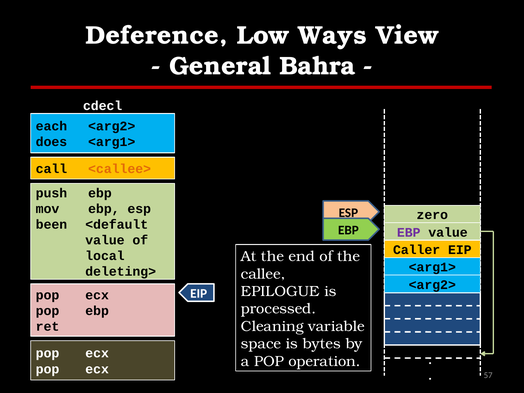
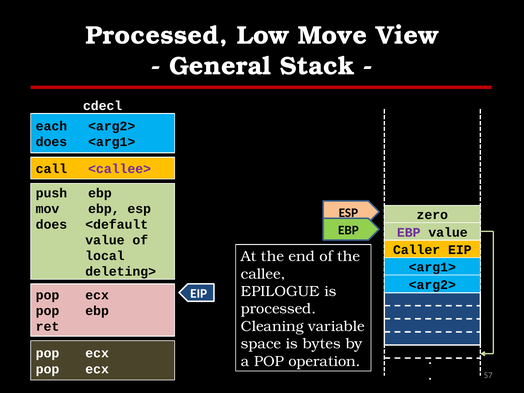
Deference at (157, 35): Deference -> Processed
Ways: Ways -> Move
Bahra: Bahra -> Stack
<callee> colour: orange -> purple
been at (51, 224): been -> does
